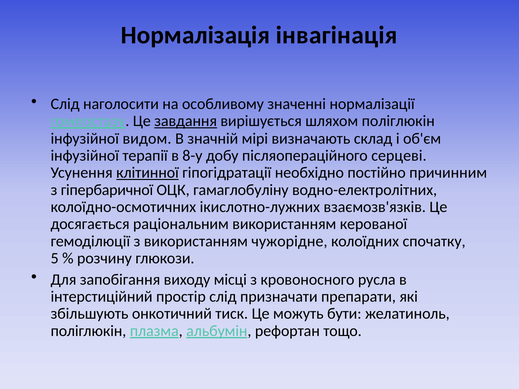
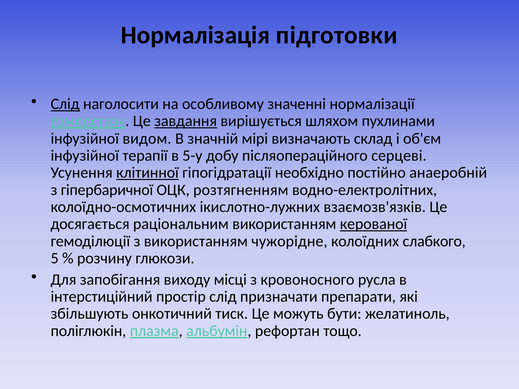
інвагінація: інвагінація -> підготовки
Слід at (65, 104) underline: none -> present
шляхом поліглюкін: поліглюкін -> пухлинами
8-у: 8-у -> 5-у
причинним: причинним -> анаеробній
гамаглобуліну: гамаглобуліну -> розтягненням
керованої underline: none -> present
спочатку: спочатку -> слабкого
